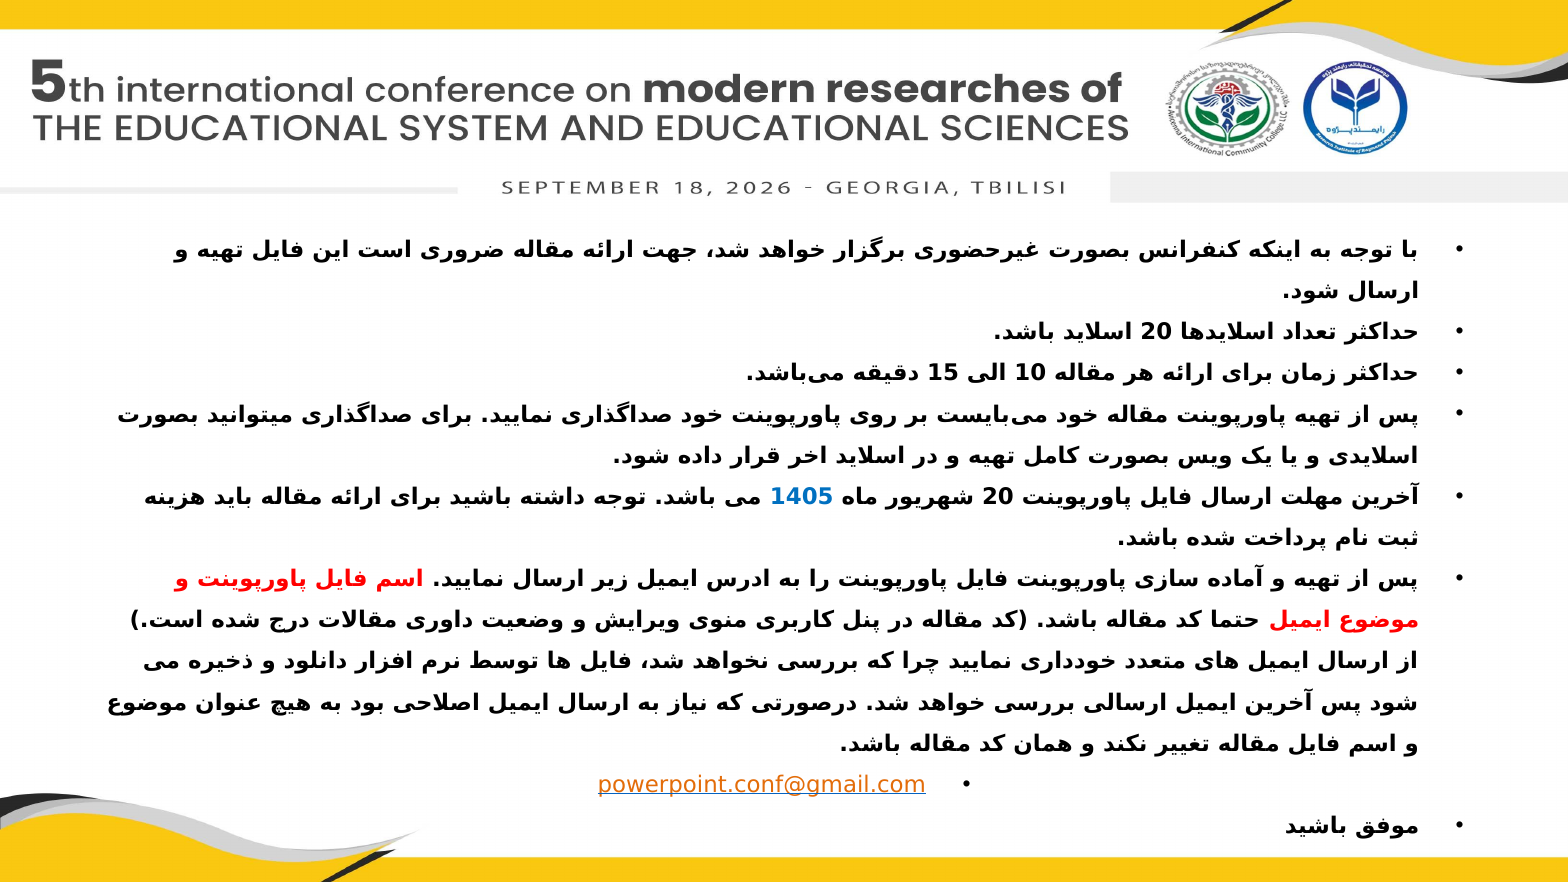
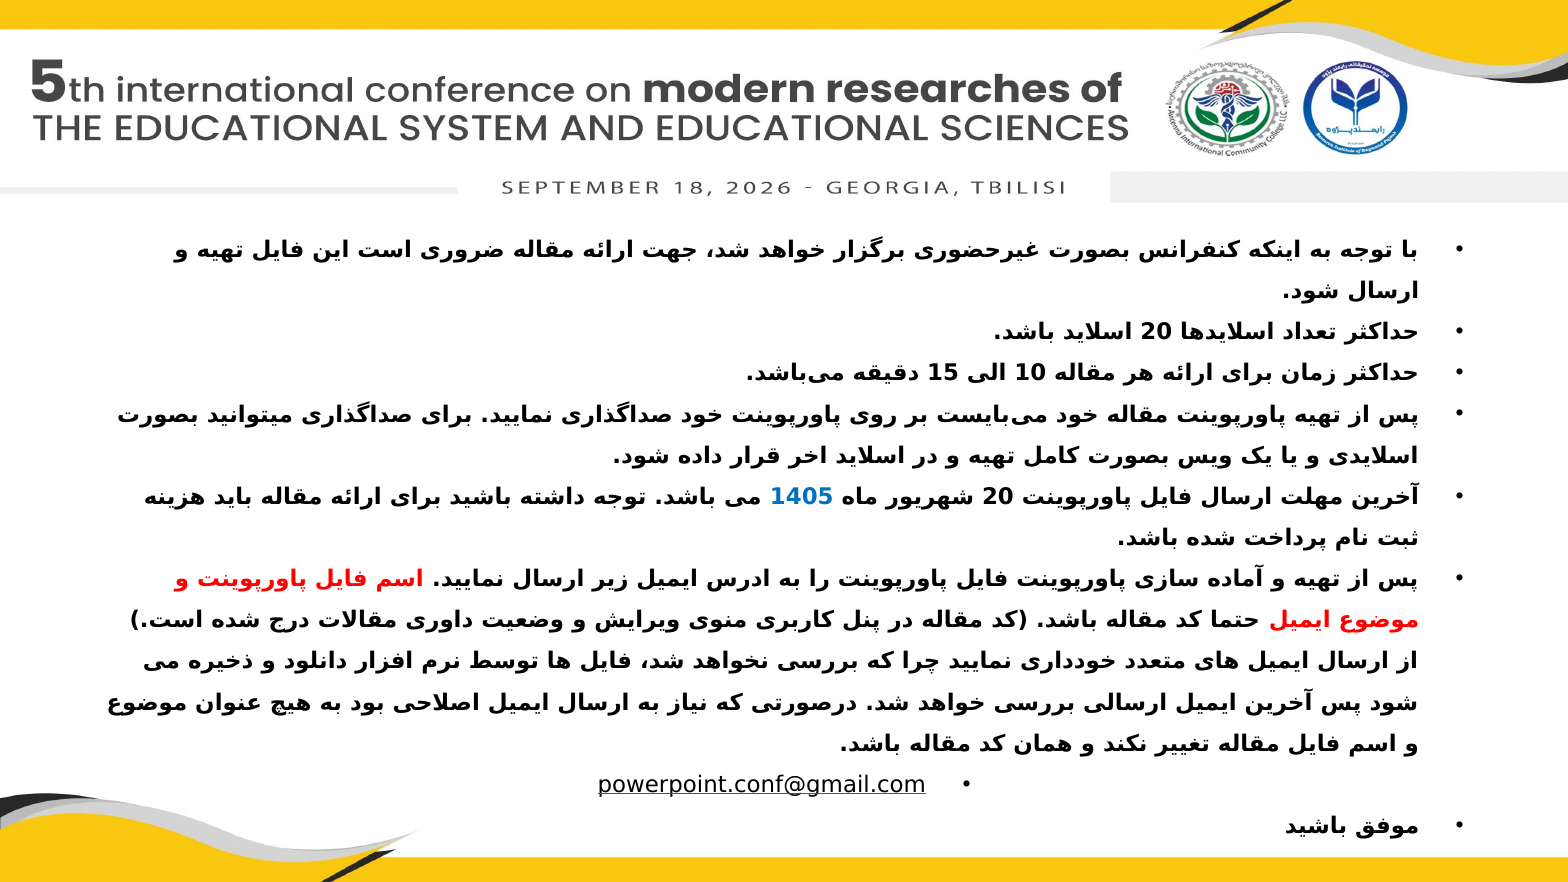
powerpoint.conf@gmail.com colour: orange -> black
